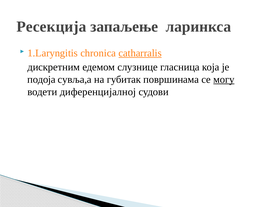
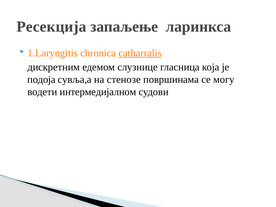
губитак: губитак -> стенозе
могу underline: present -> none
диференцијалној: диференцијалној -> интермедијалном
